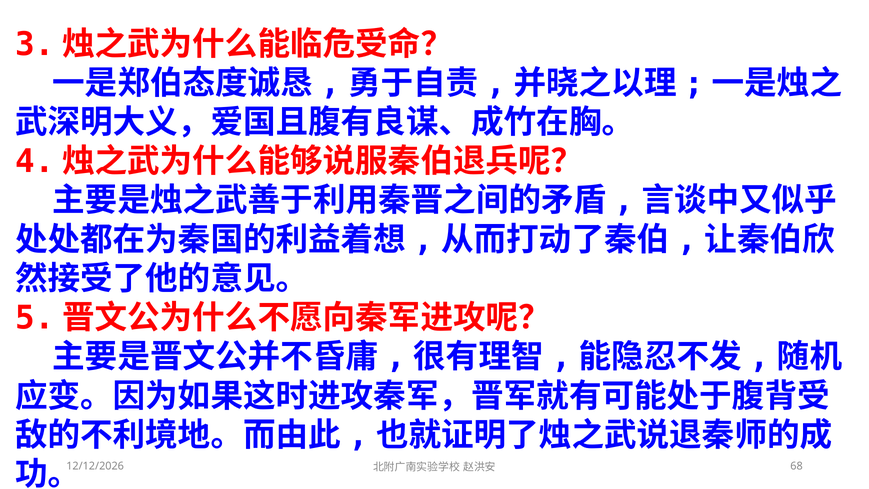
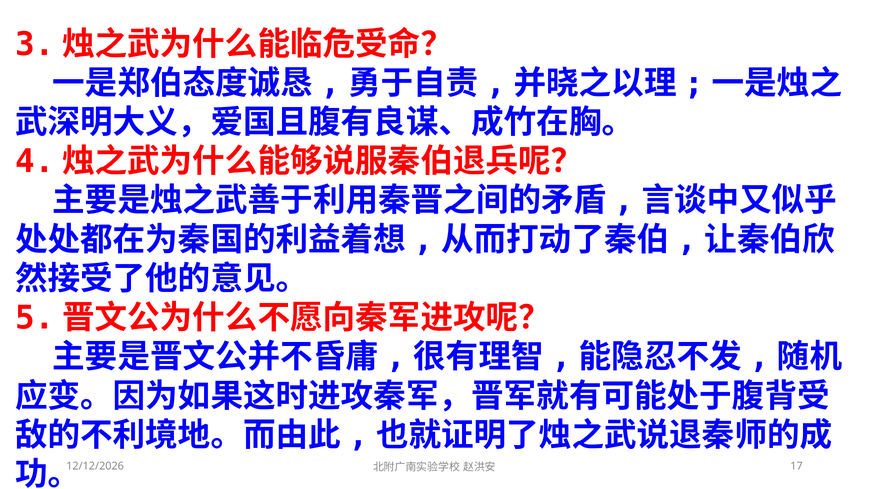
68: 68 -> 17
